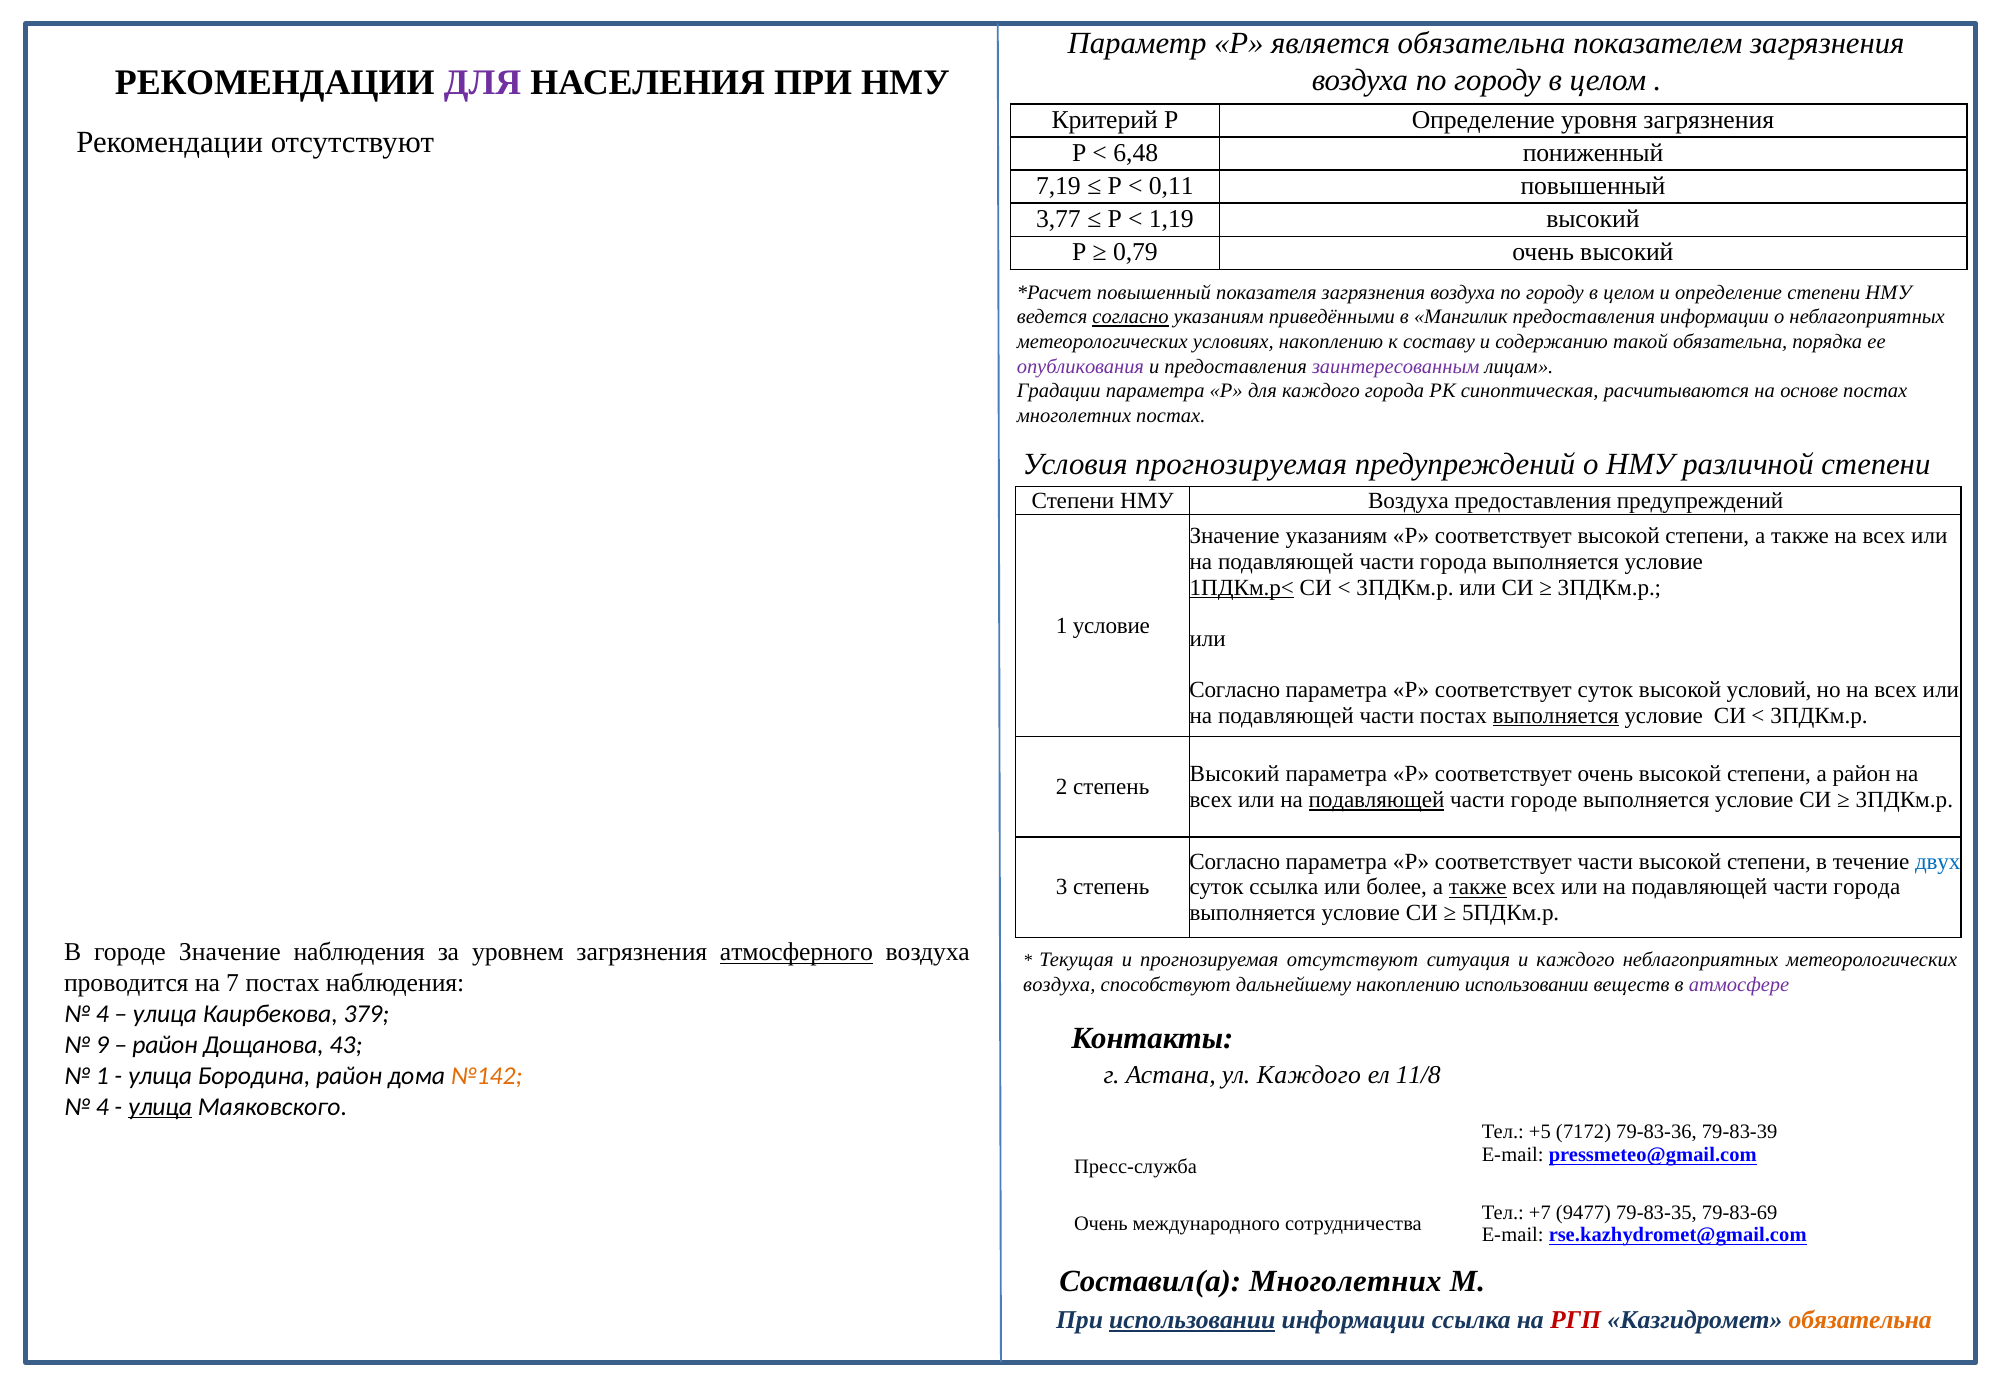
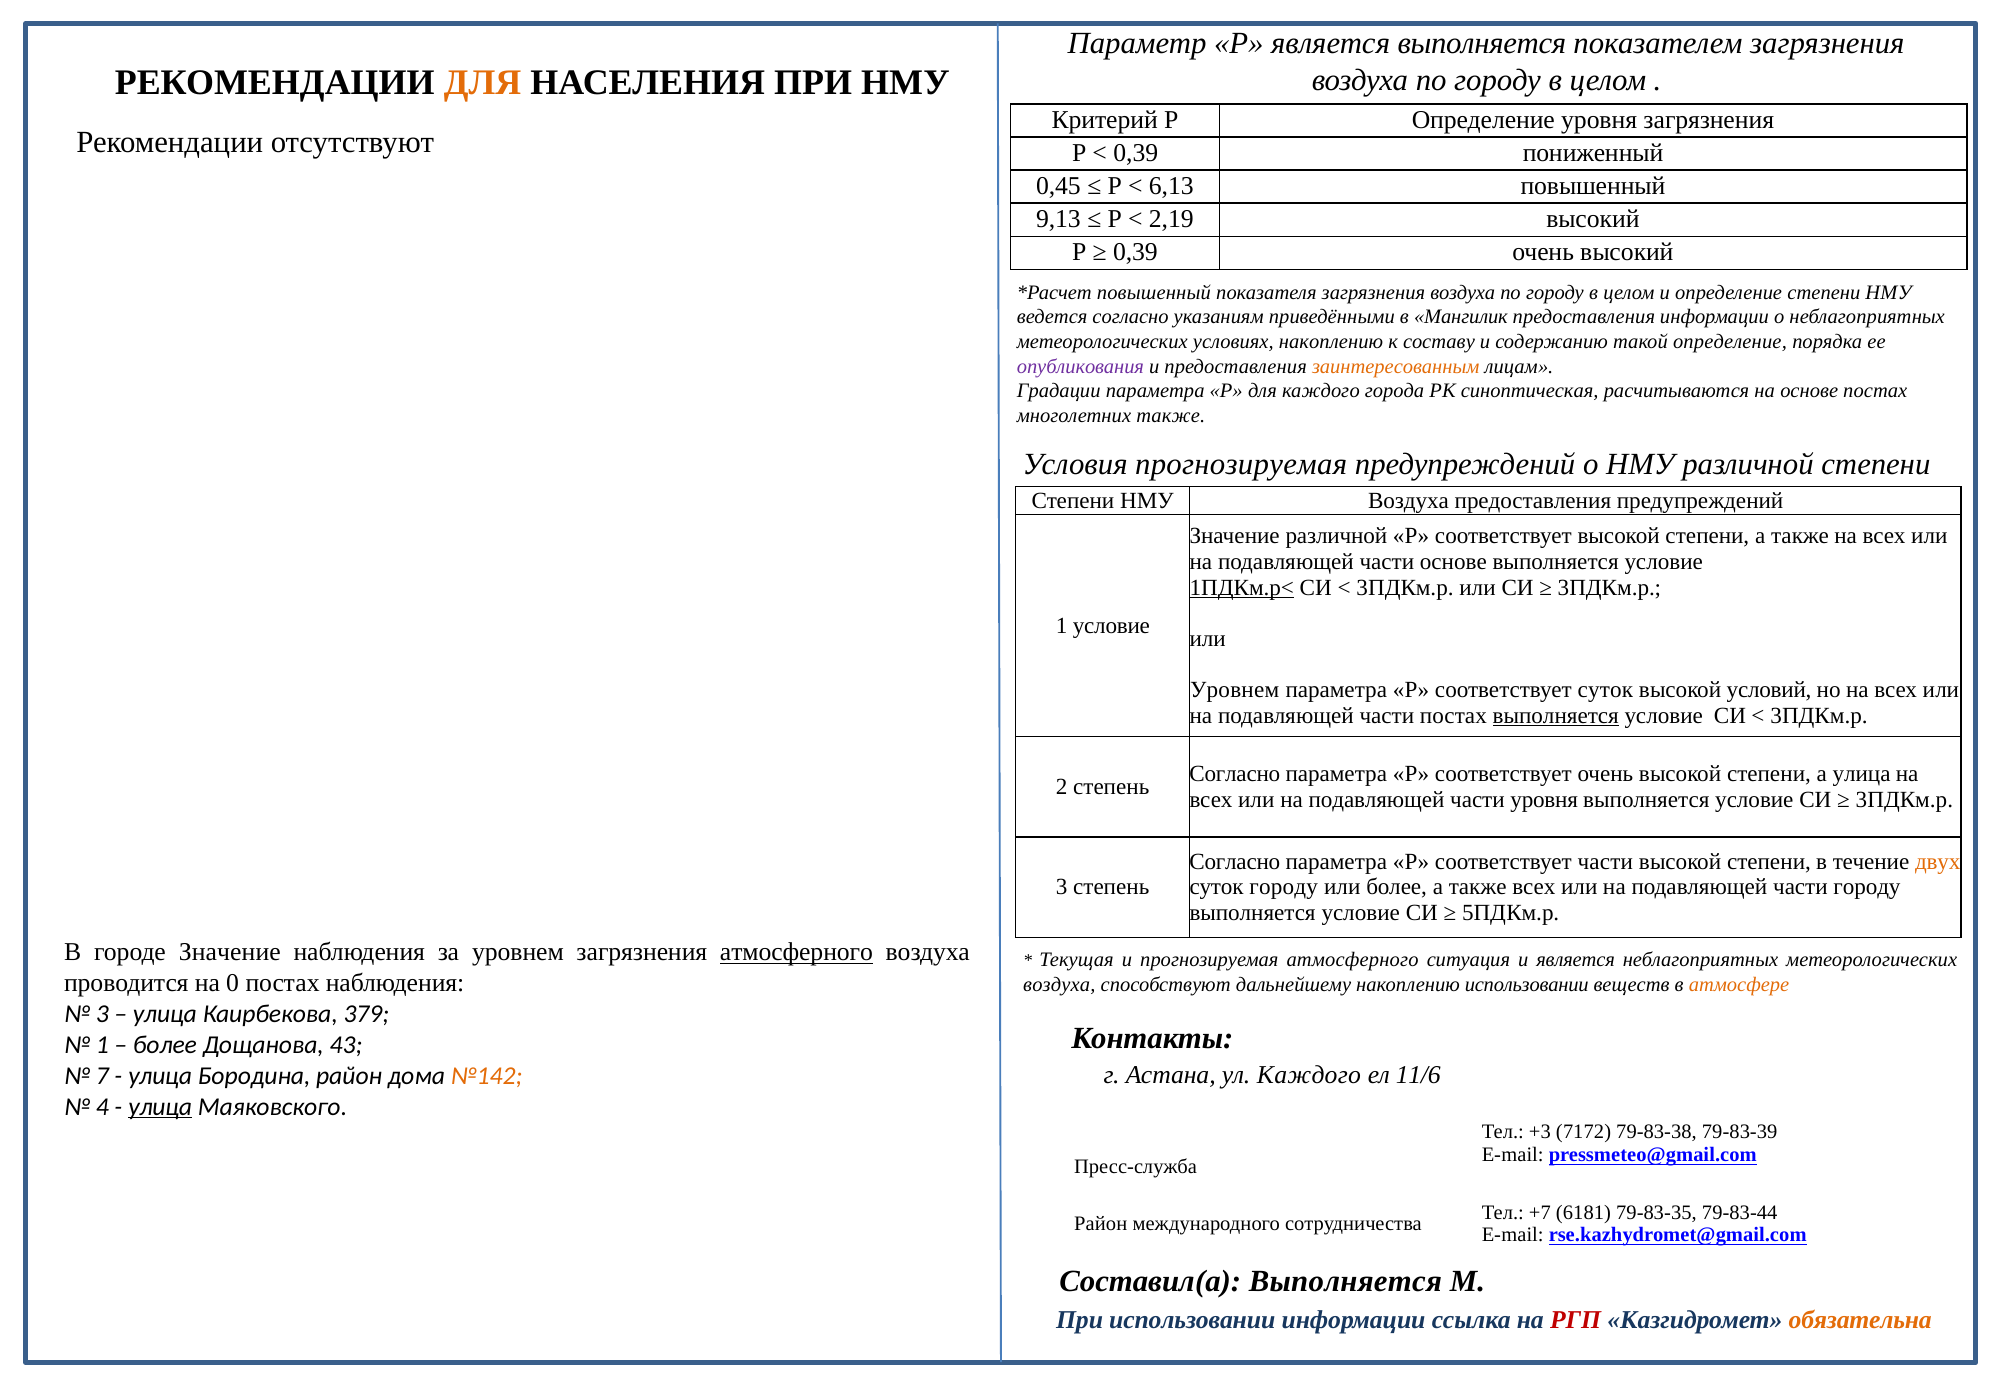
является обязательна: обязательна -> выполняется
ДЛЯ at (483, 83) colour: purple -> orange
6,48 at (1136, 153): 6,48 -> 0,39
7,19: 7,19 -> 0,45
0,11: 0,11 -> 6,13
3,77: 3,77 -> 9,13
1,19: 1,19 -> 2,19
0,79 at (1135, 252): 0,79 -> 0,39
согласно at (1131, 317) underline: present -> none
такой обязательна: обязательна -> определение
заинтересованным colour: purple -> orange
многолетних постах: постах -> также
Значение указаниям: указаниям -> различной
города at (1453, 562): города -> основе
Согласно at (1235, 690): Согласно -> Уровнем
Высокий at (1235, 774): Высокий -> Согласно
а район: район -> улица
подавляющей at (1377, 800) underline: present -> none
части городе: городе -> уровня
двух colour: blue -> orange
суток ссылка: ссылка -> городу
также at (1478, 887) underline: present -> none
города at (1867, 887): города -> городу
прогнозируемая отсутствуют: отсутствуют -> атмосферного
и каждого: каждого -> является
7: 7 -> 0
атмосфере colour: purple -> orange
4 at (102, 1014): 4 -> 3
9 at (102, 1045): 9 -> 1
район at (165, 1045): район -> более
11/8: 11/8 -> 11/6
1 at (102, 1076): 1 -> 7
+5: +5 -> +3
79-83-36: 79-83-36 -> 79-83-38
9477: 9477 -> 6181
79-83-69: 79-83-69 -> 79-83-44
Очень at (1101, 1224): Очень -> Район
Составил(а Многолетних: Многолетних -> Выполняется
использовании at (1192, 1320) underline: present -> none
